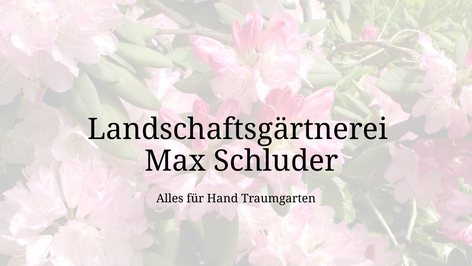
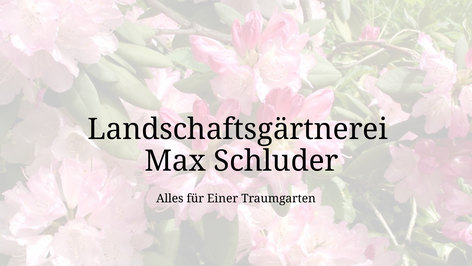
Hand: Hand -> Einer
